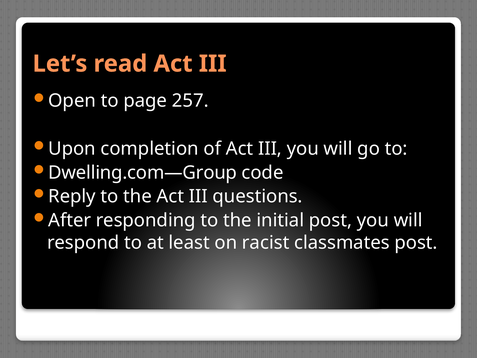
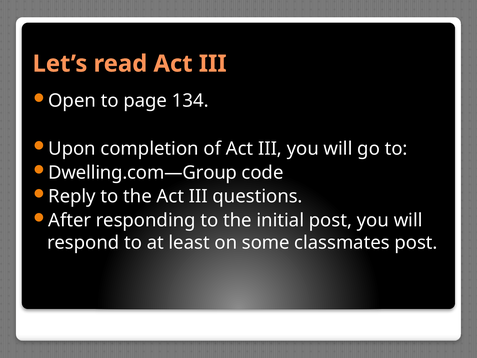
257: 257 -> 134
racist: racist -> some
